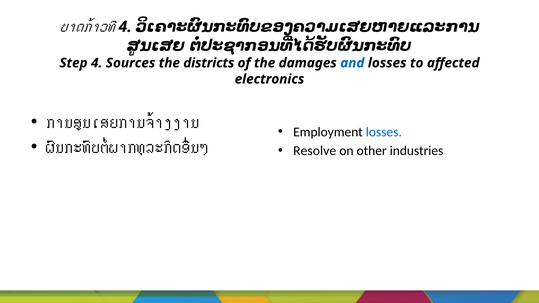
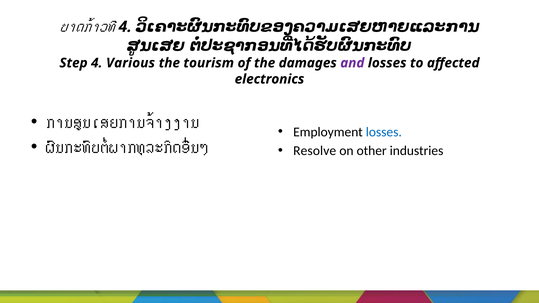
Sources: Sources -> Various
districts: districts -> tourism
and colour: blue -> purple
